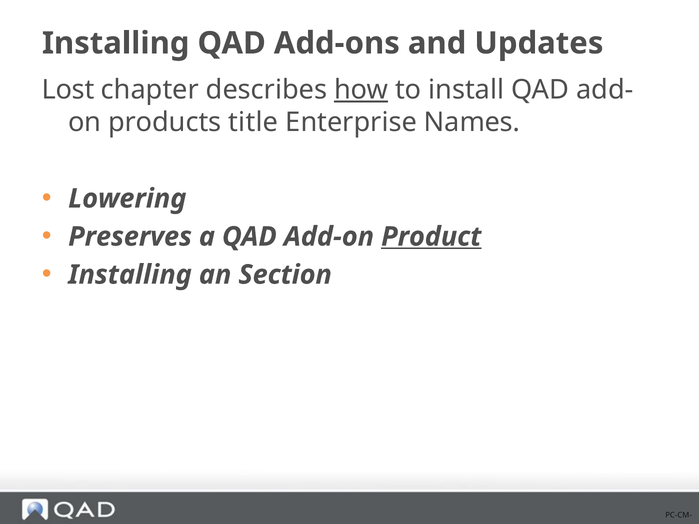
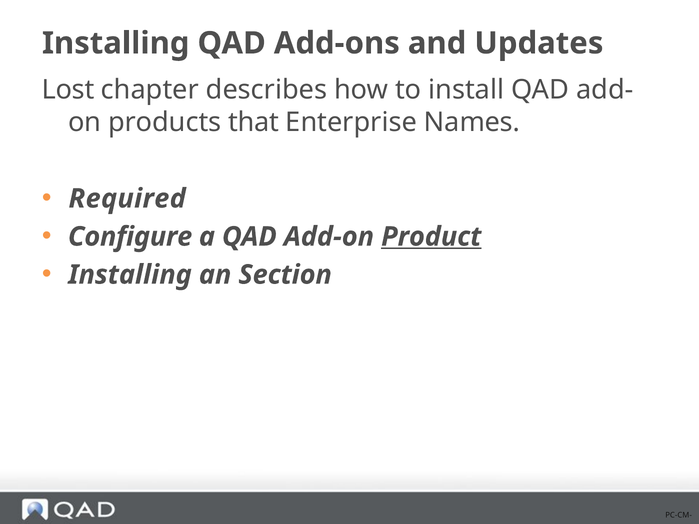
how underline: present -> none
title: title -> that
Lowering: Lowering -> Required
Preserves: Preserves -> Configure
